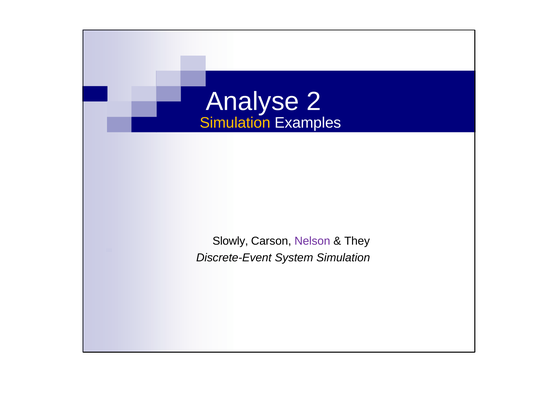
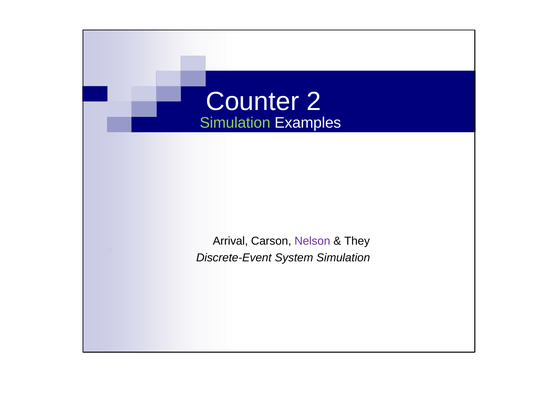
Analyse: Analyse -> Counter
Simulation at (235, 123) colour: yellow -> light green
Slowly: Slowly -> Arrival
